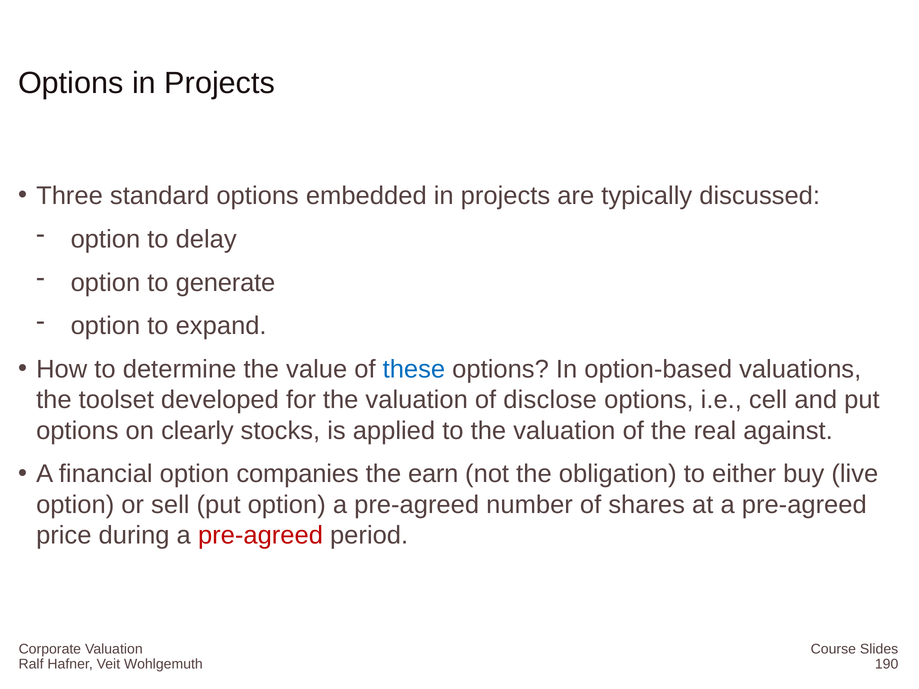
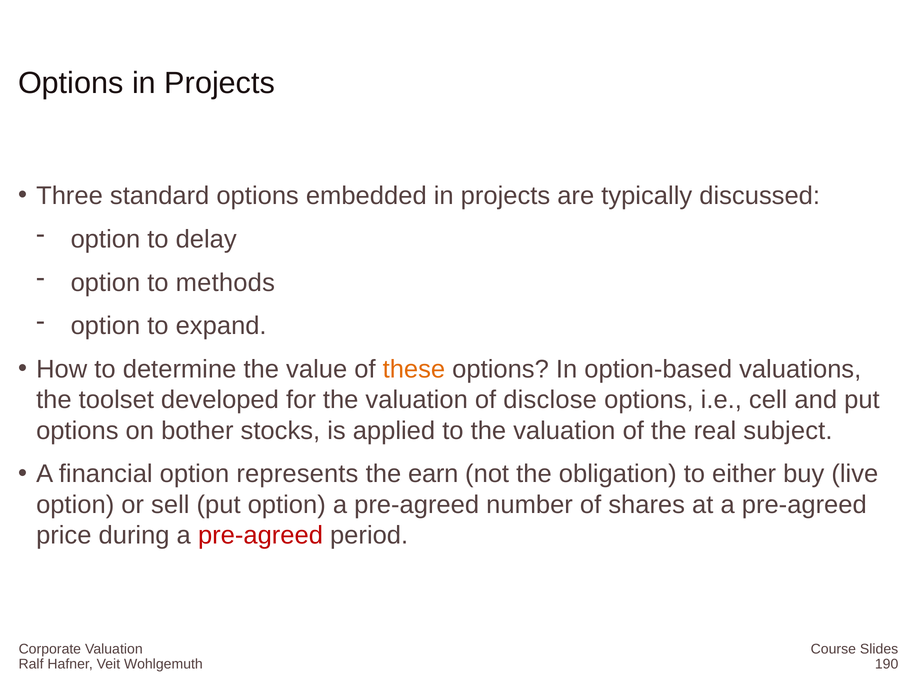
generate: generate -> methods
these colour: blue -> orange
clearly: clearly -> bother
against: against -> subject
companies: companies -> represents
